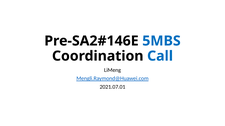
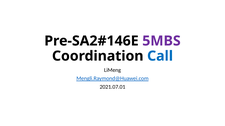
5MBS colour: blue -> purple
